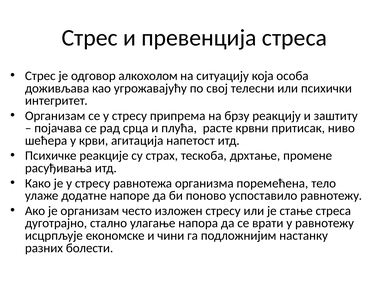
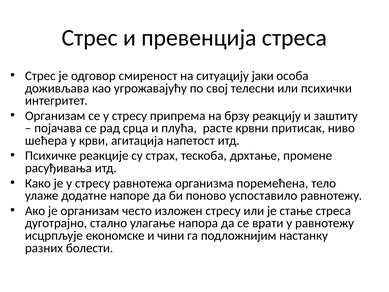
алкохолом: алкохолом -> смиреност
која: која -> јаки
